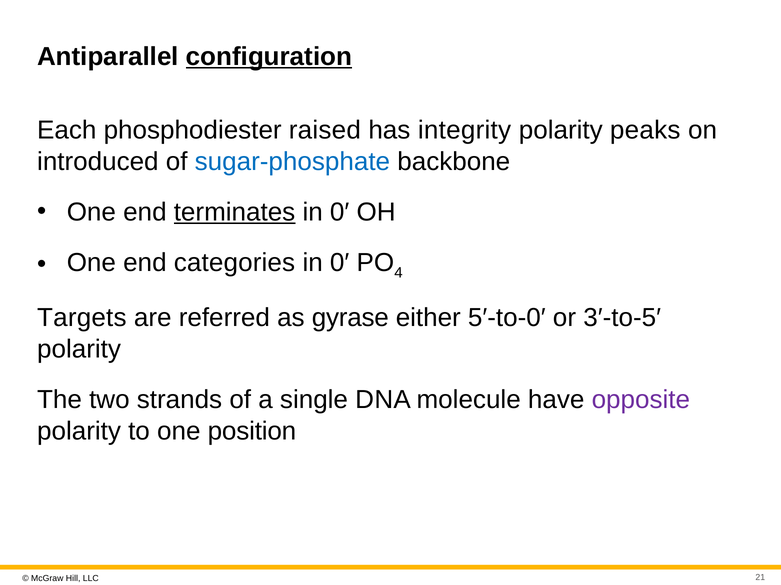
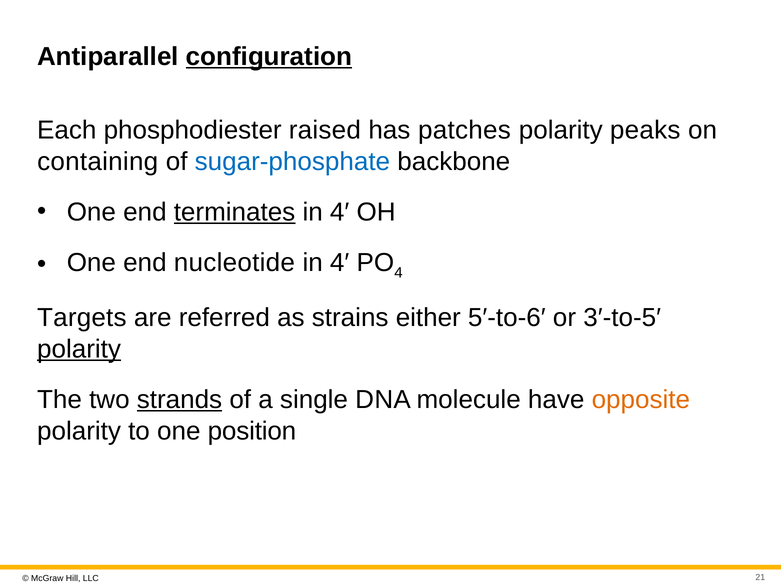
integrity: integrity -> patches
introduced: introduced -> containing
0′ at (340, 212): 0′ -> 4′
categories: categories -> nucleotide
0′ at (340, 263): 0′ -> 4′
gyrase: gyrase -> strains
5′-to-0′: 5′-to-0′ -> 5′-to-6′
polarity at (79, 349) underline: none -> present
strands underline: none -> present
opposite colour: purple -> orange
